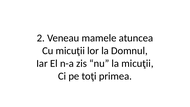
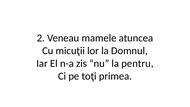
la micuţii: micuţii -> pentru
